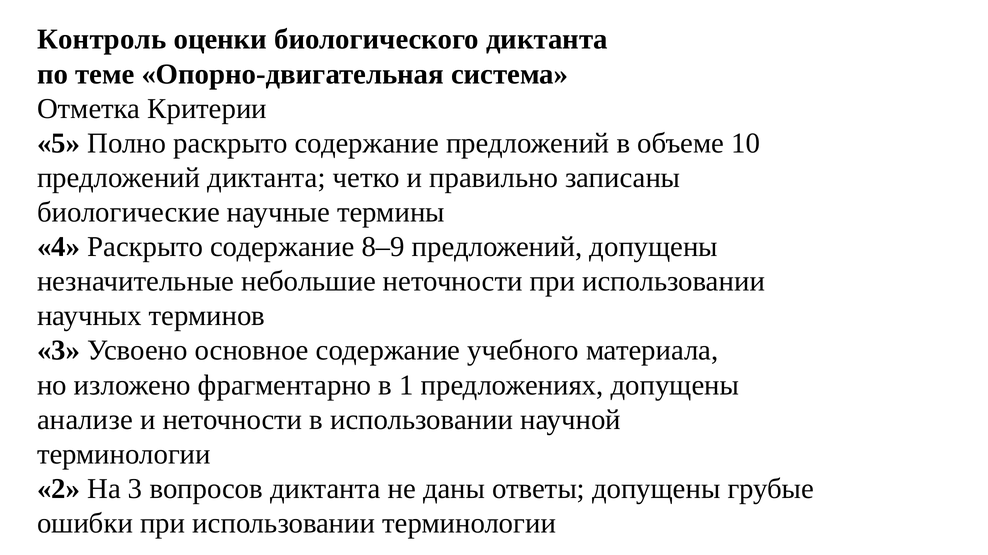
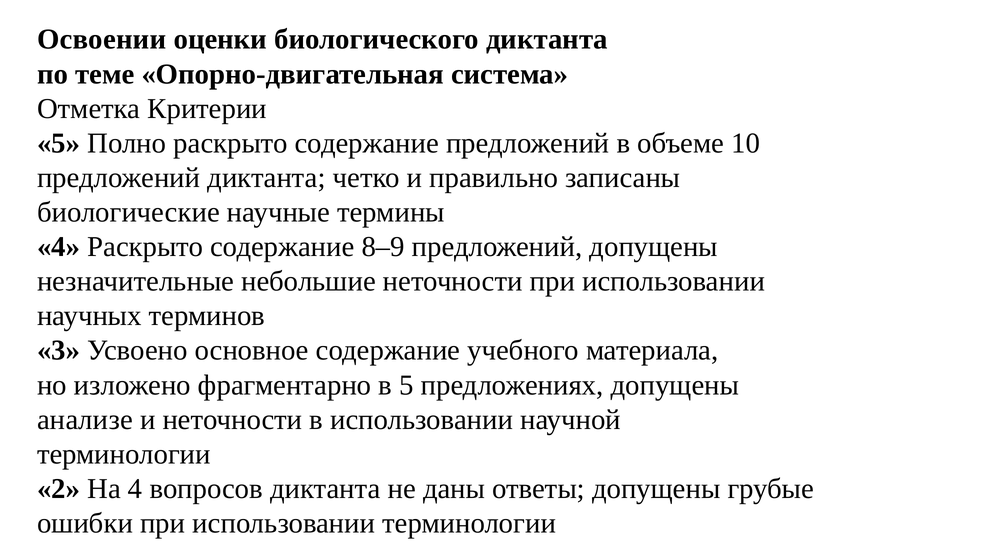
Контроль: Контроль -> Освоении
в 1: 1 -> 5
На 3: 3 -> 4
